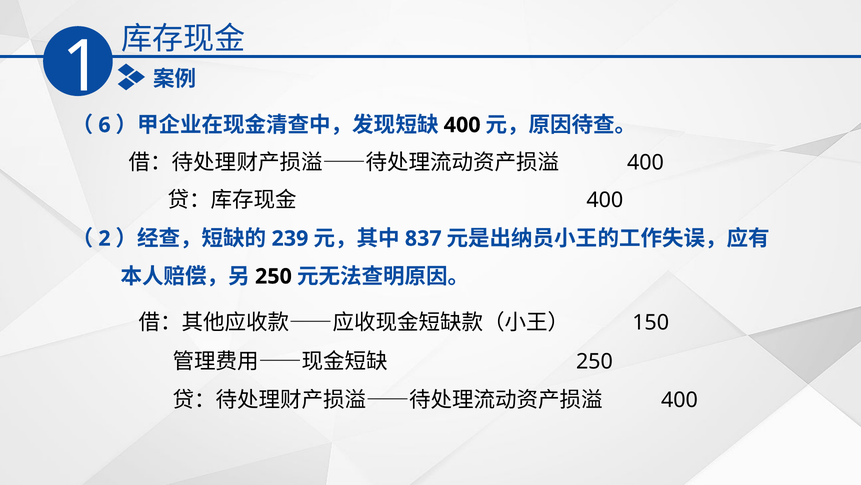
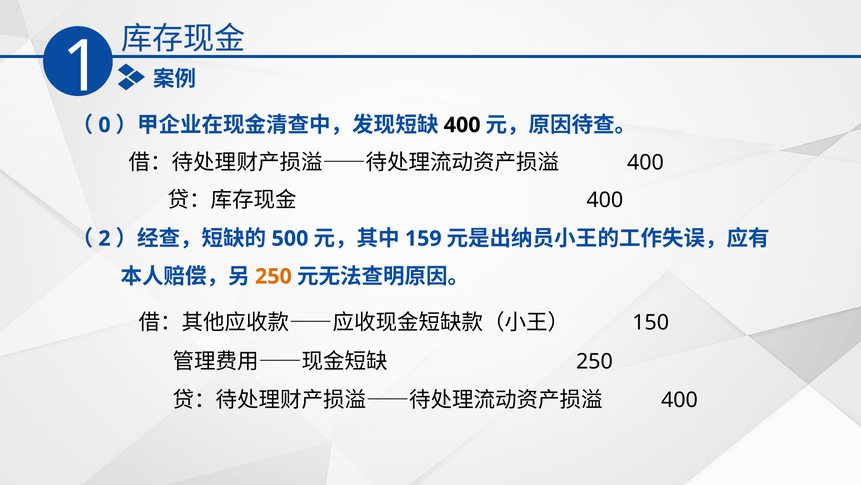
6: 6 -> 0
239: 239 -> 500
837: 837 -> 159
250 colour: black -> orange
